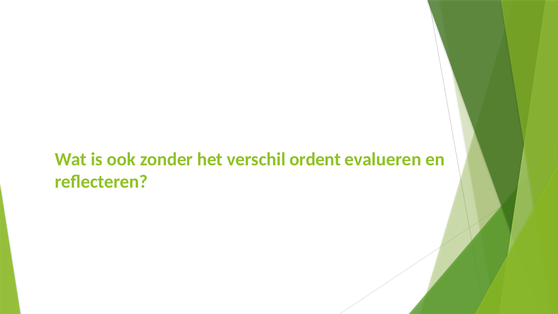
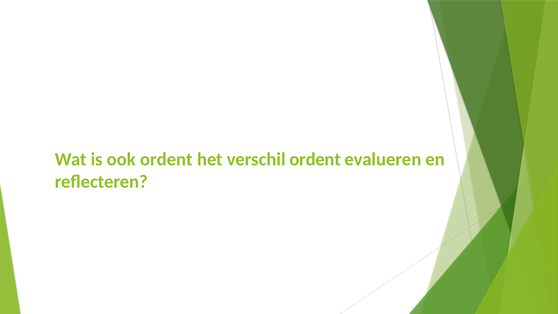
ook zonder: zonder -> ordent
